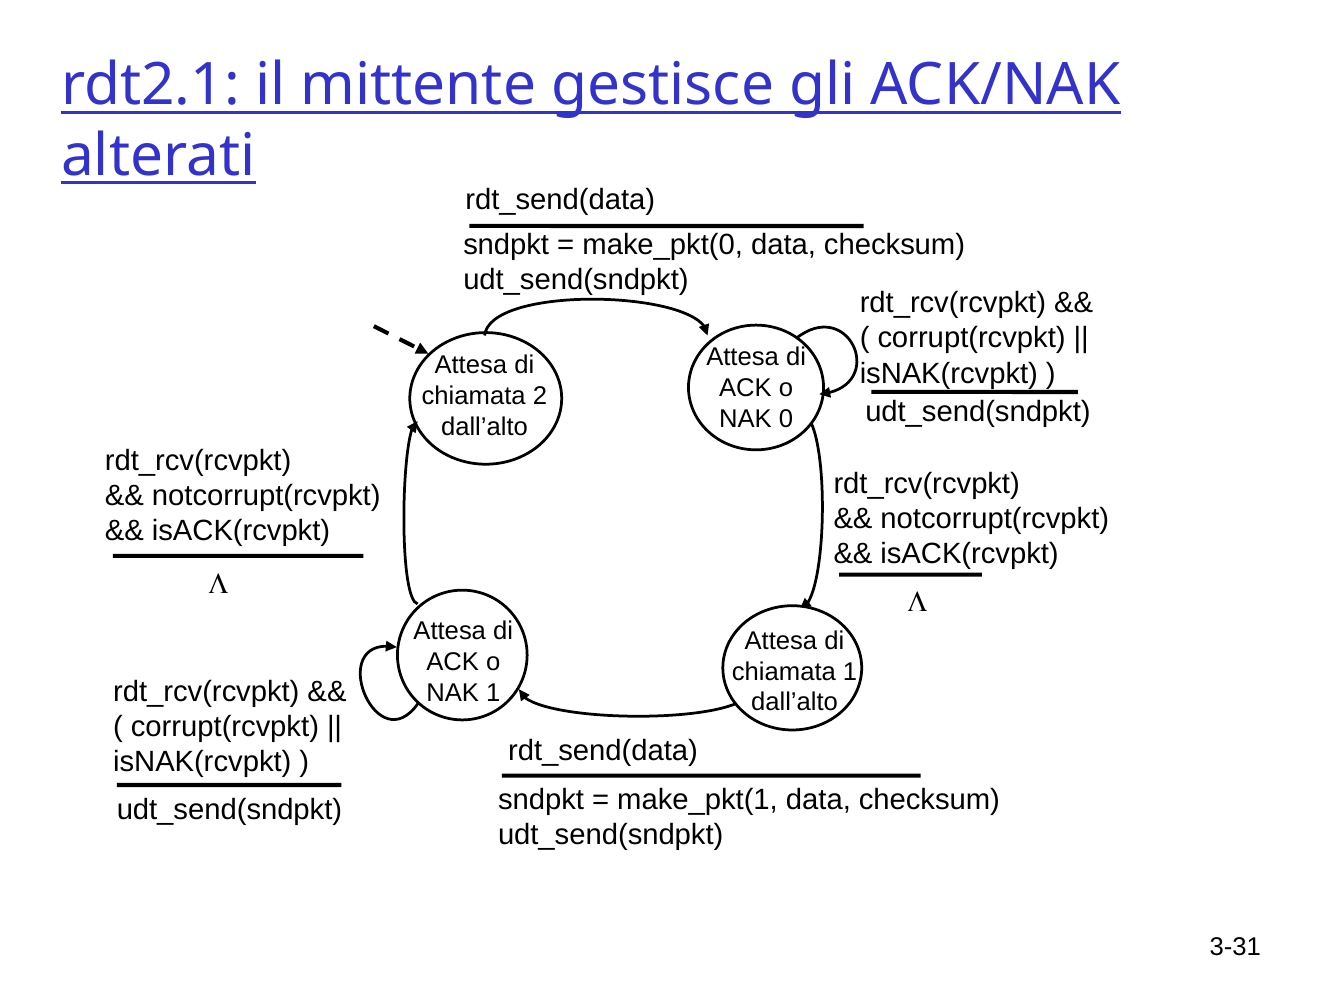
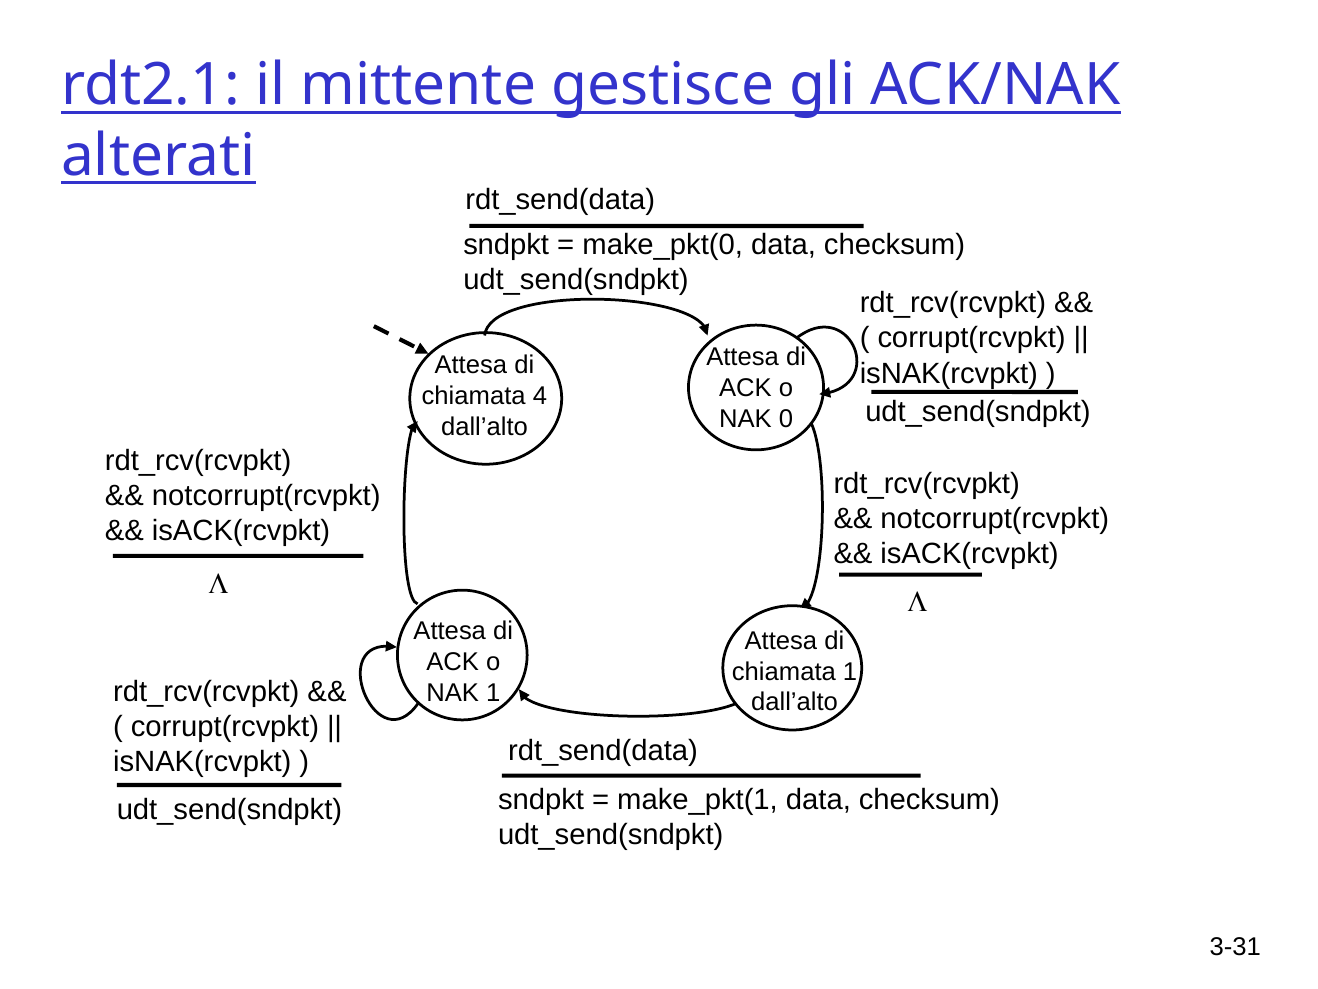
2: 2 -> 4
